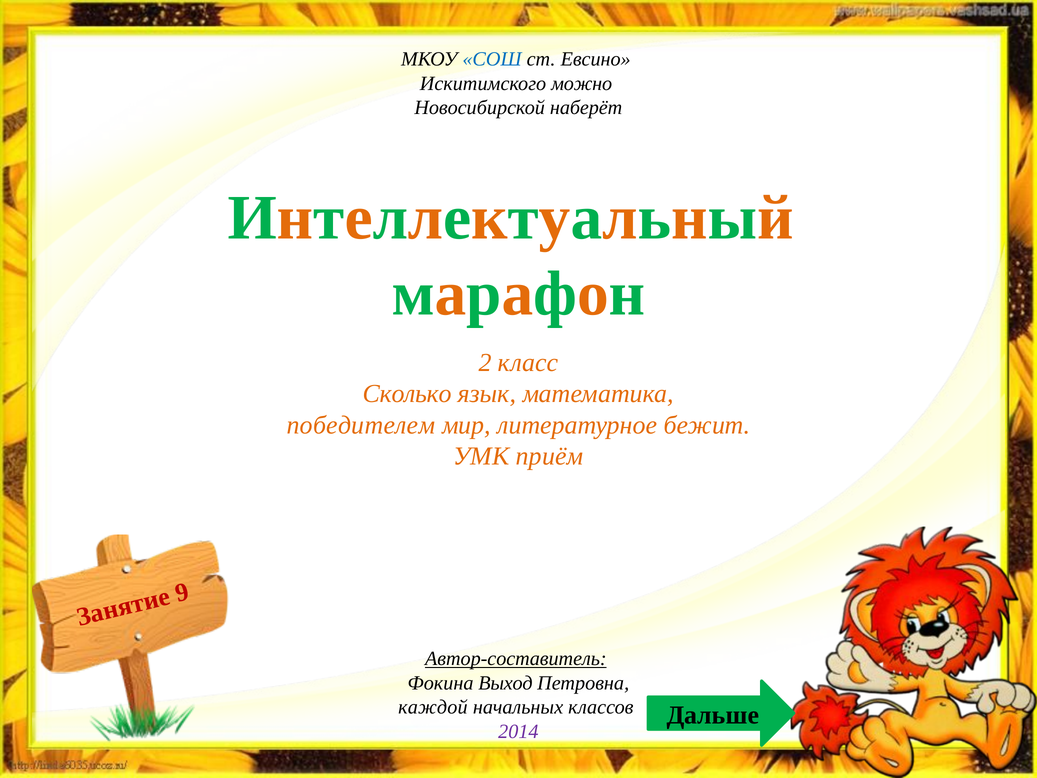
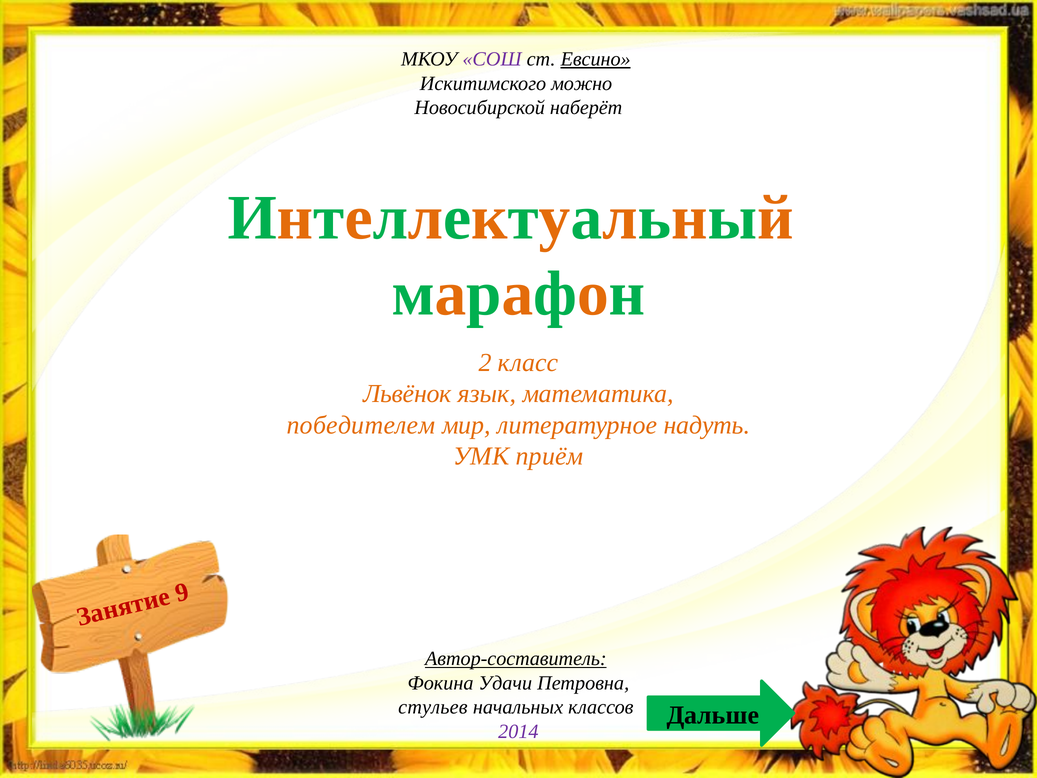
СОШ colour: blue -> purple
Евсино underline: none -> present
Сколько: Сколько -> Львёнок
бежит: бежит -> надуть
Выход: Выход -> Удачи
каждой: каждой -> стульев
